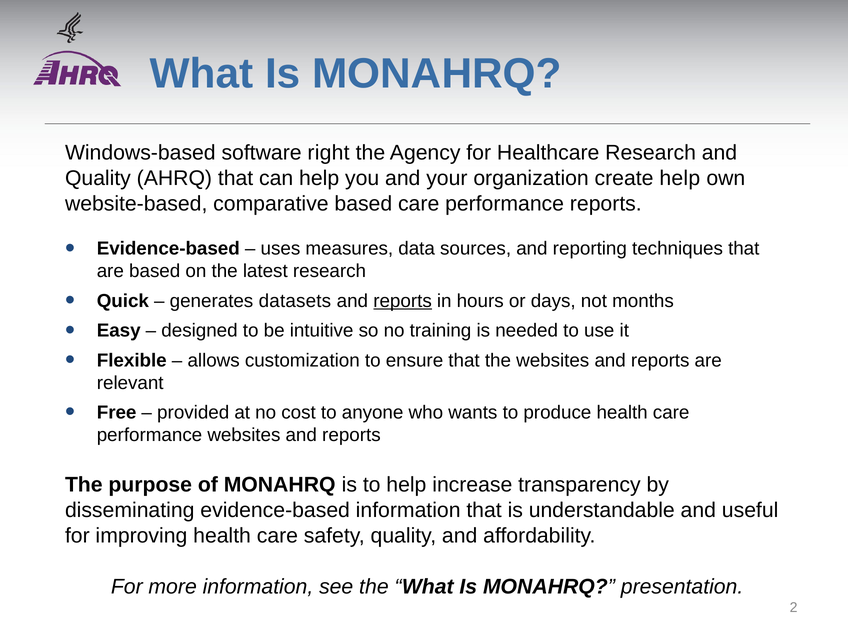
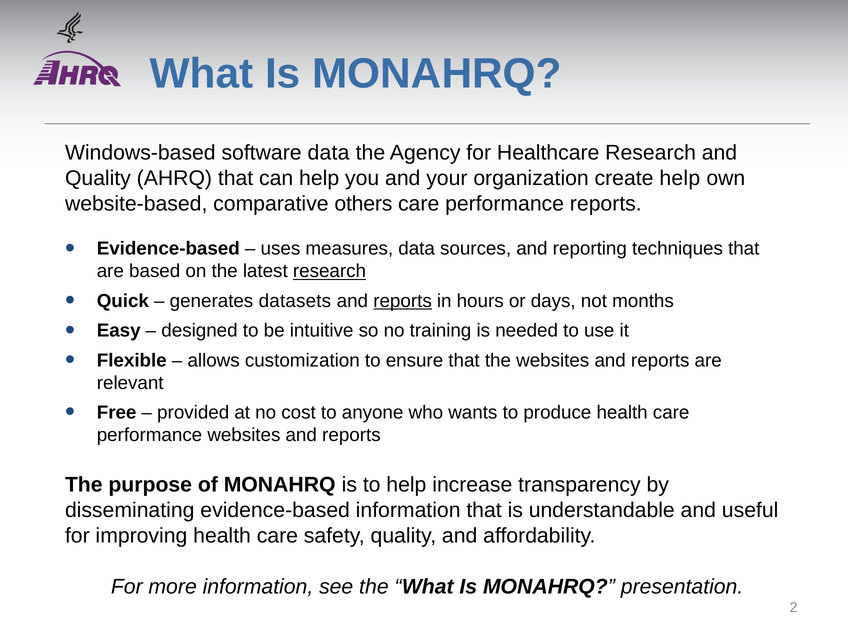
software right: right -> data
comparative based: based -> others
research at (329, 271) underline: none -> present
